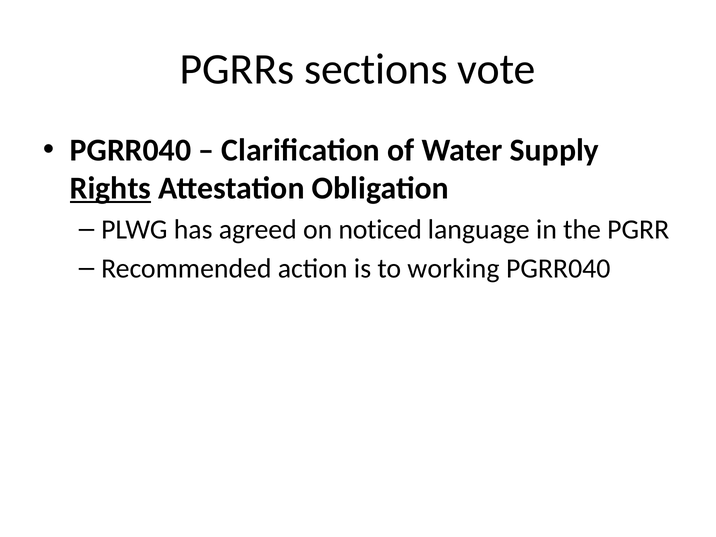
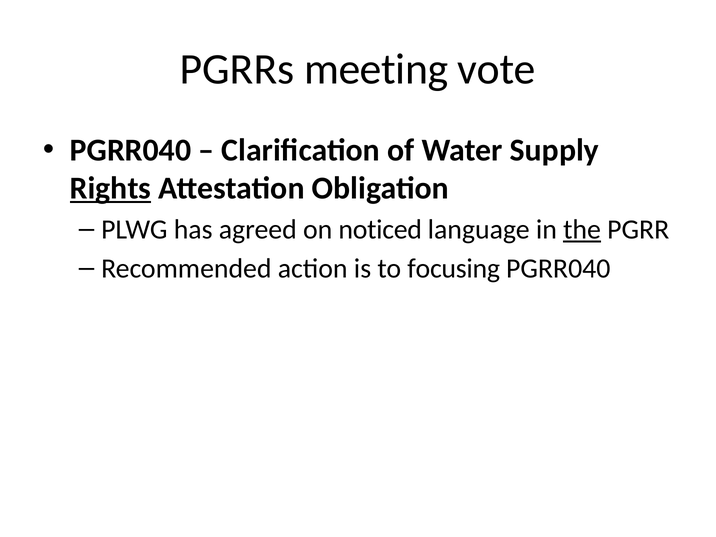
sections: sections -> meeting
the underline: none -> present
working: working -> focusing
